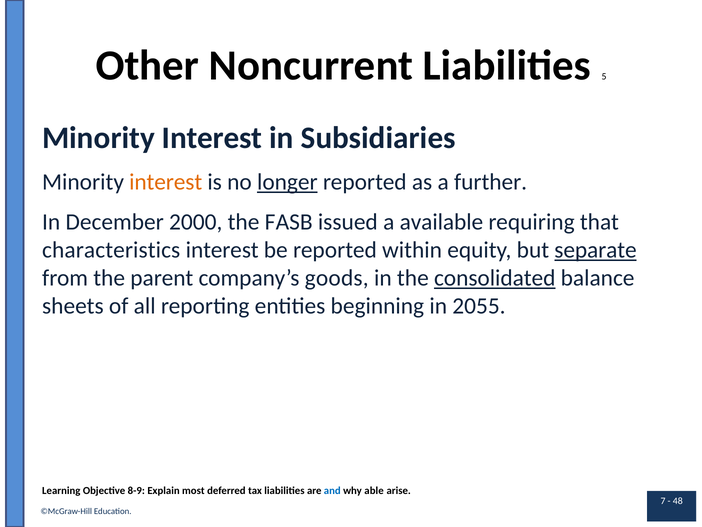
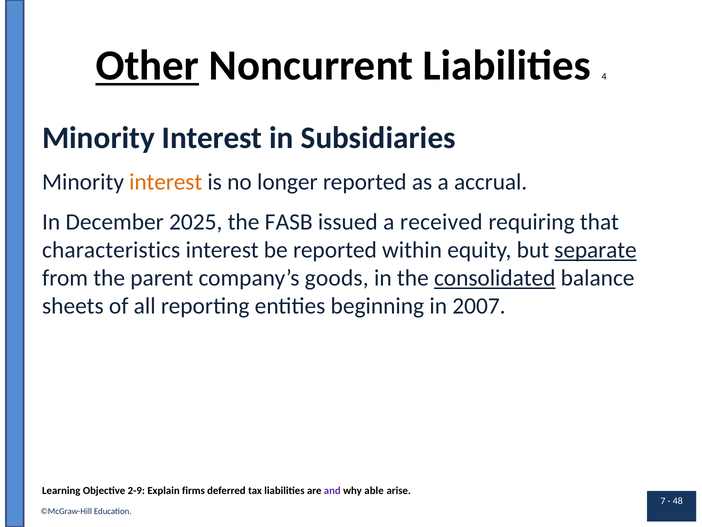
Other underline: none -> present
5: 5 -> 4
longer underline: present -> none
further: further -> accrual
2000: 2000 -> 2025
available: available -> received
2055: 2055 -> 2007
8-9: 8-9 -> 2-9
most: most -> firms
and colour: blue -> purple
